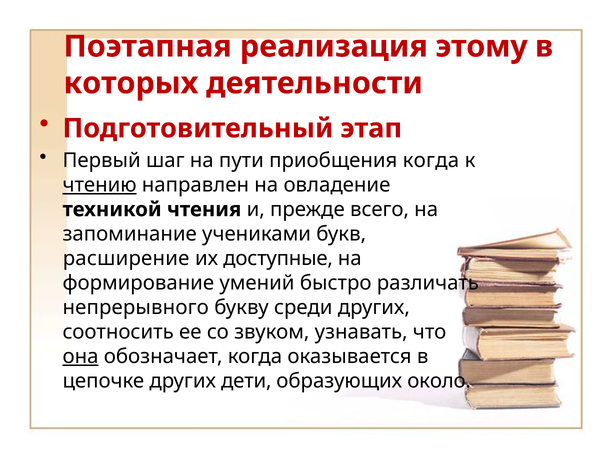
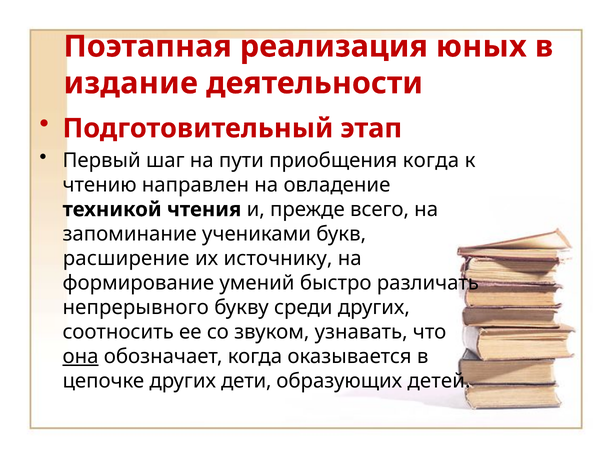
этому: этому -> юных
которых: которых -> издание
чтению underline: present -> none
доступные: доступные -> источнику
около: около -> детей
